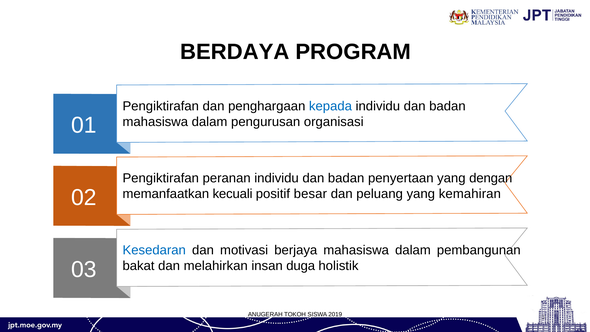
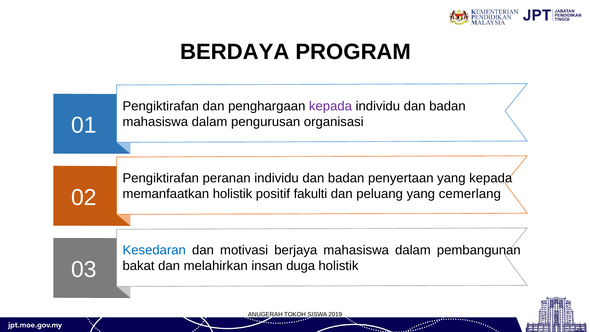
kepada at (330, 106) colour: blue -> purple
yang dengan: dengan -> kepada
memanfaatkan kecuali: kecuali -> holistik
besar: besar -> fakulti
kemahiran: kemahiran -> cemerlang
